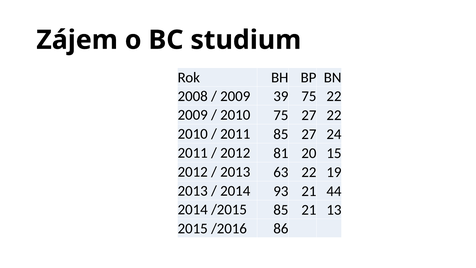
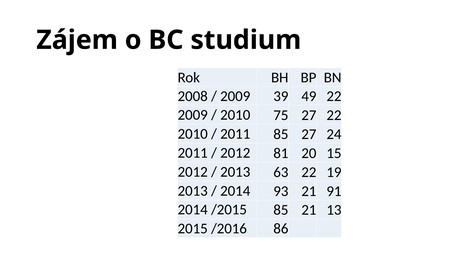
39 75: 75 -> 49
44: 44 -> 91
